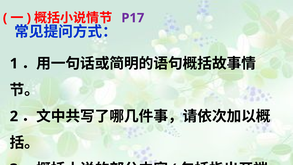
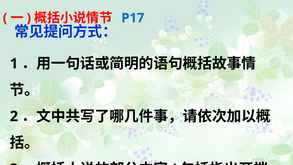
P17 colour: purple -> blue
